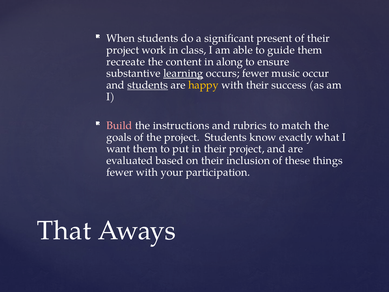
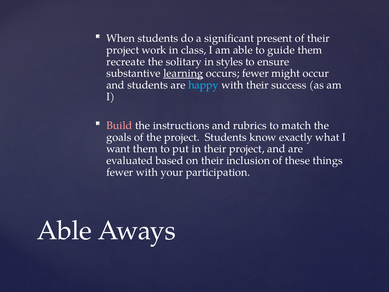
content: content -> solitary
along: along -> styles
music: music -> might
students at (148, 85) underline: present -> none
happy colour: yellow -> light blue
That at (64, 230): That -> Able
